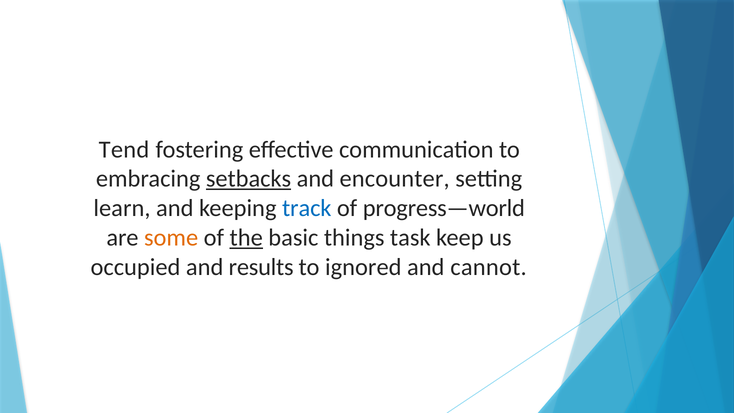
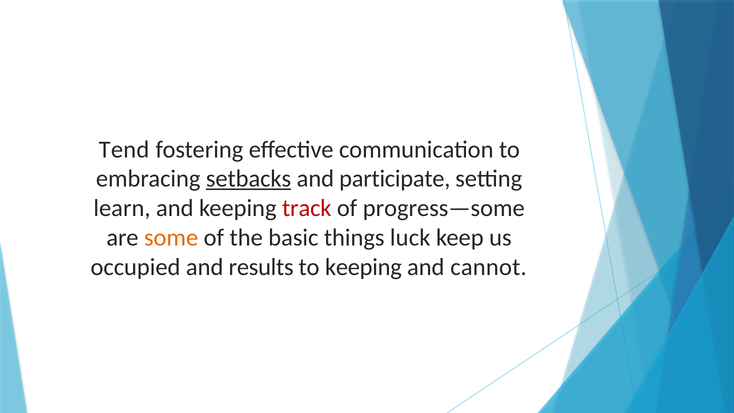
encounter: encounter -> participate
track colour: blue -> red
progress—world: progress—world -> progress—some
the underline: present -> none
task: task -> luck
to ignored: ignored -> keeping
